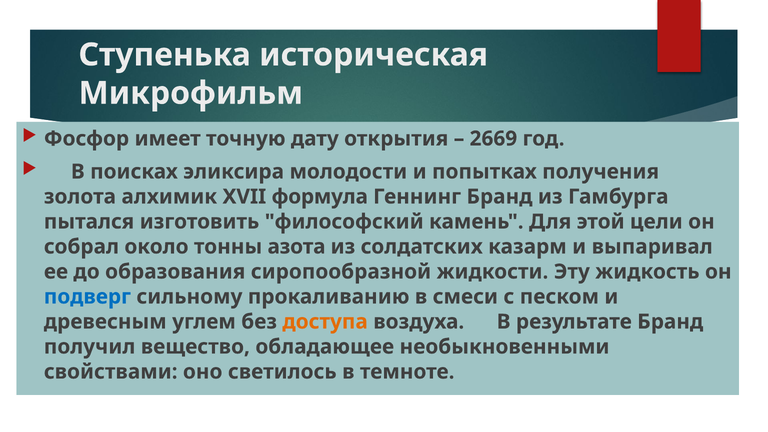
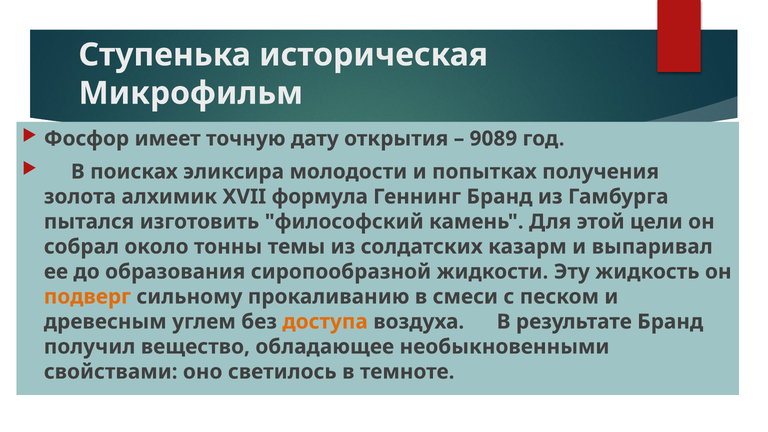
2669: 2669 -> 9089
азота: азота -> темы
подверг colour: blue -> orange
